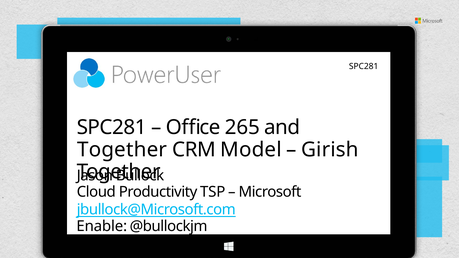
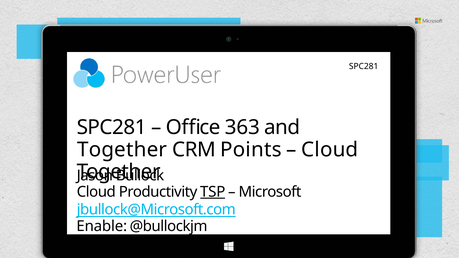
265: 265 -> 363
Model: Model -> Points
Girish at (330, 150): Girish -> Cloud
TSP underline: none -> present
